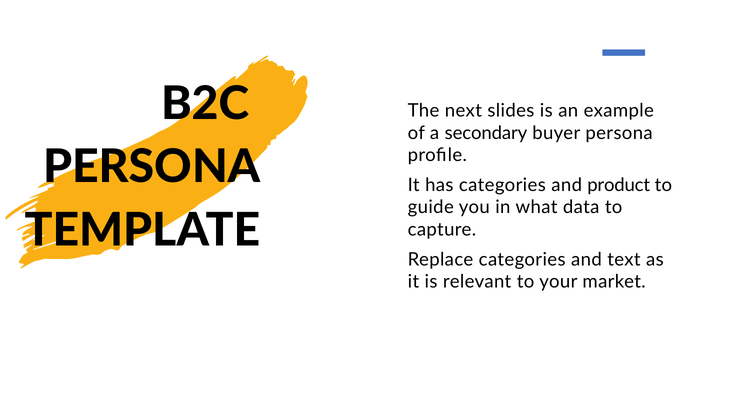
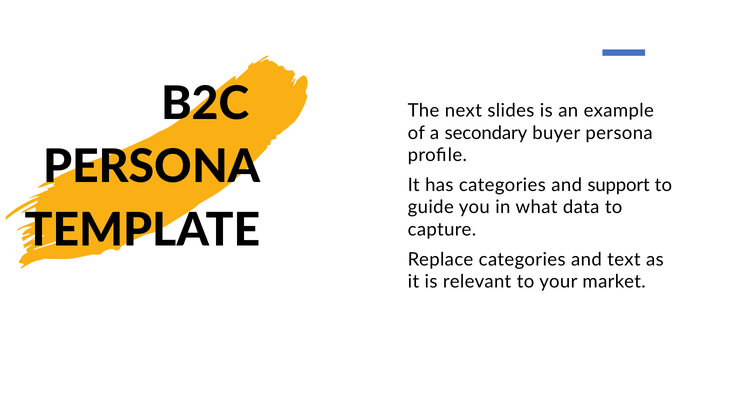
product: product -> support
